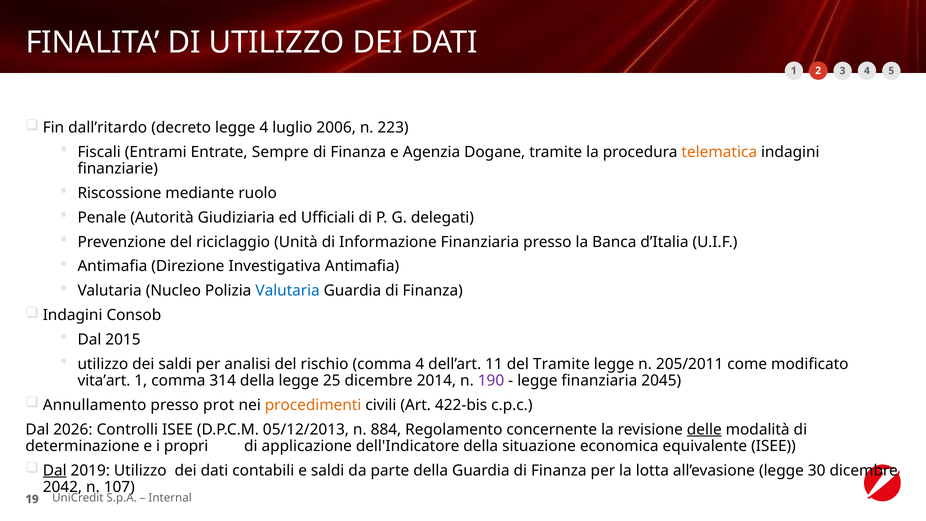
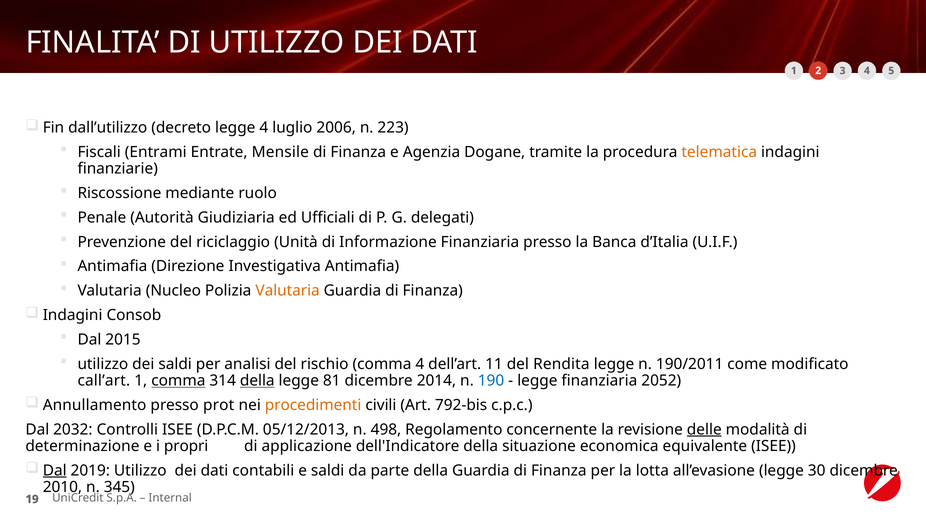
dall’ritardo: dall’ritardo -> dall’utilizzo
Sempre: Sempre -> Mensile
Valutaria at (288, 291) colour: blue -> orange
del Tramite: Tramite -> Rendita
205/2011: 205/2011 -> 190/2011
vita’art: vita’art -> call’art
comma at (178, 381) underline: none -> present
della at (257, 381) underline: none -> present
25: 25 -> 81
190 colour: purple -> blue
2045: 2045 -> 2052
422-bis: 422-bis -> 792-bis
2026: 2026 -> 2032
884: 884 -> 498
2042: 2042 -> 2010
107: 107 -> 345
